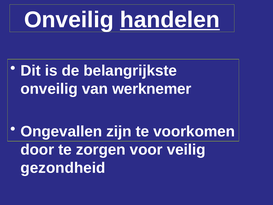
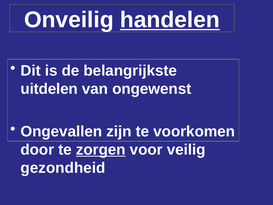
onveilig at (49, 89): onveilig -> uitdelen
werknemer: werknemer -> ongewenst
zorgen underline: none -> present
